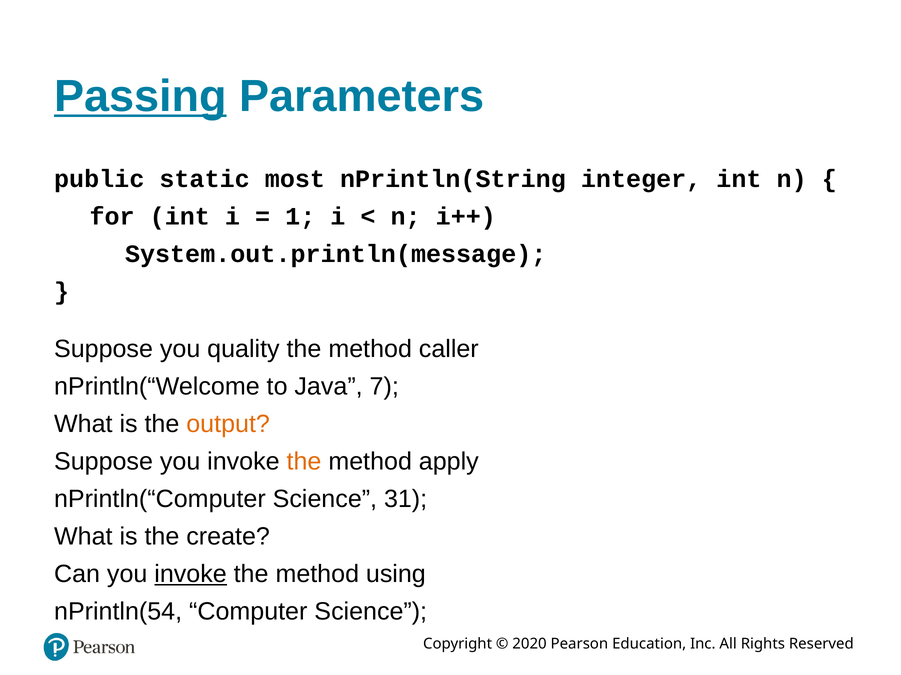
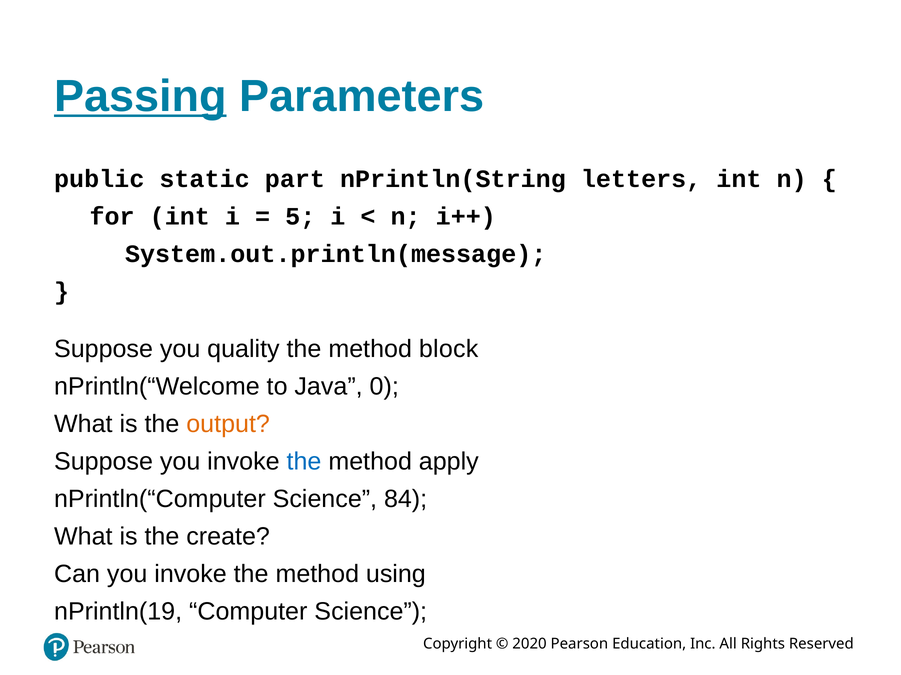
most: most -> part
integer: integer -> letters
1: 1 -> 5
caller: caller -> block
7: 7 -> 0
the at (304, 462) colour: orange -> blue
31: 31 -> 84
invoke at (191, 575) underline: present -> none
nPrintln(54: nPrintln(54 -> nPrintln(19
